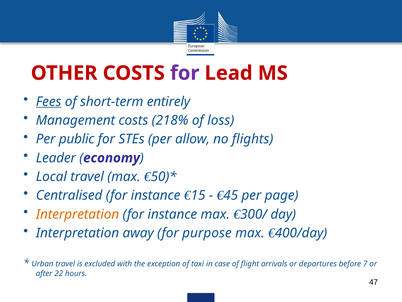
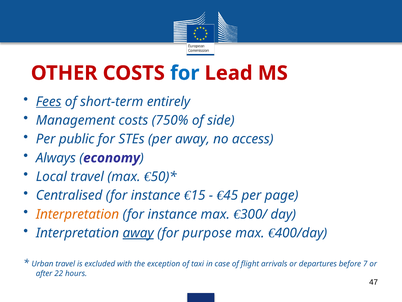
for at (185, 73) colour: purple -> blue
218%: 218% -> 750%
loss: loss -> side
per allow: allow -> away
flights: flights -> access
Leader: Leader -> Always
away at (138, 233) underline: none -> present
